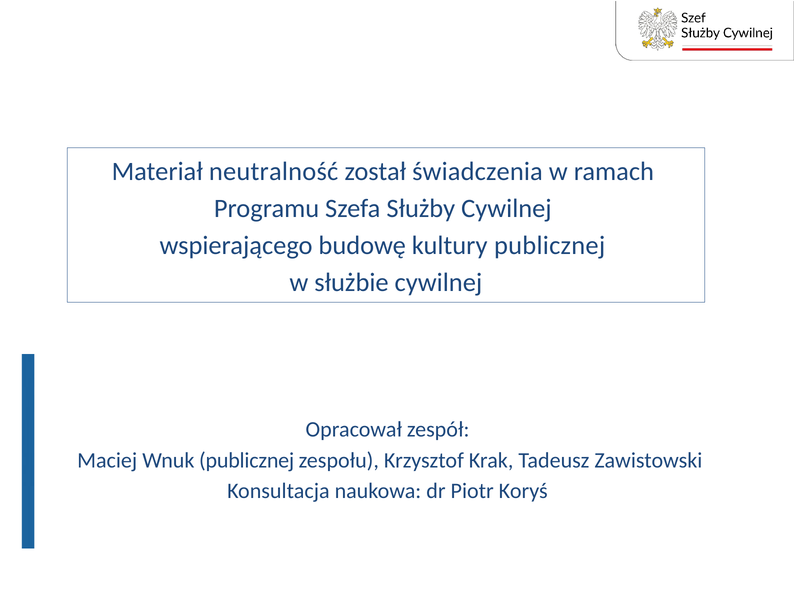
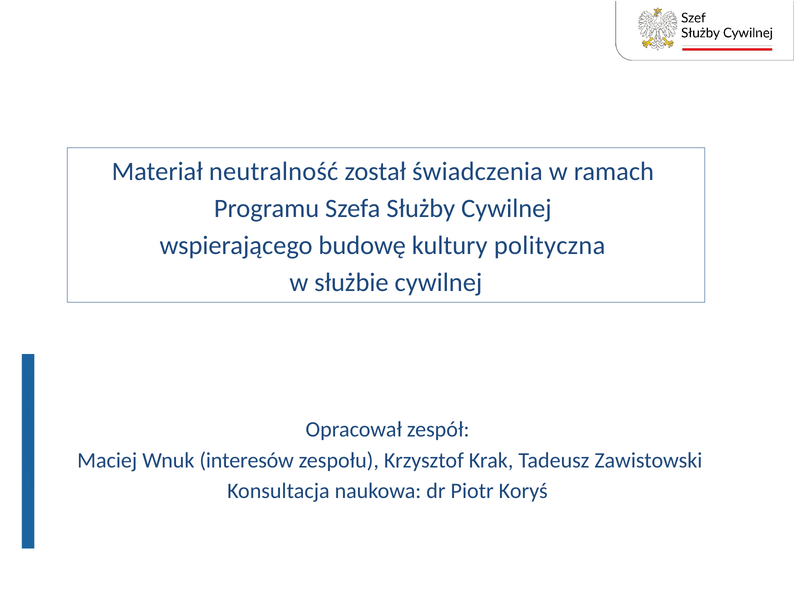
kultury publicznej: publicznej -> polityczna
Wnuk publicznej: publicznej -> interesów
